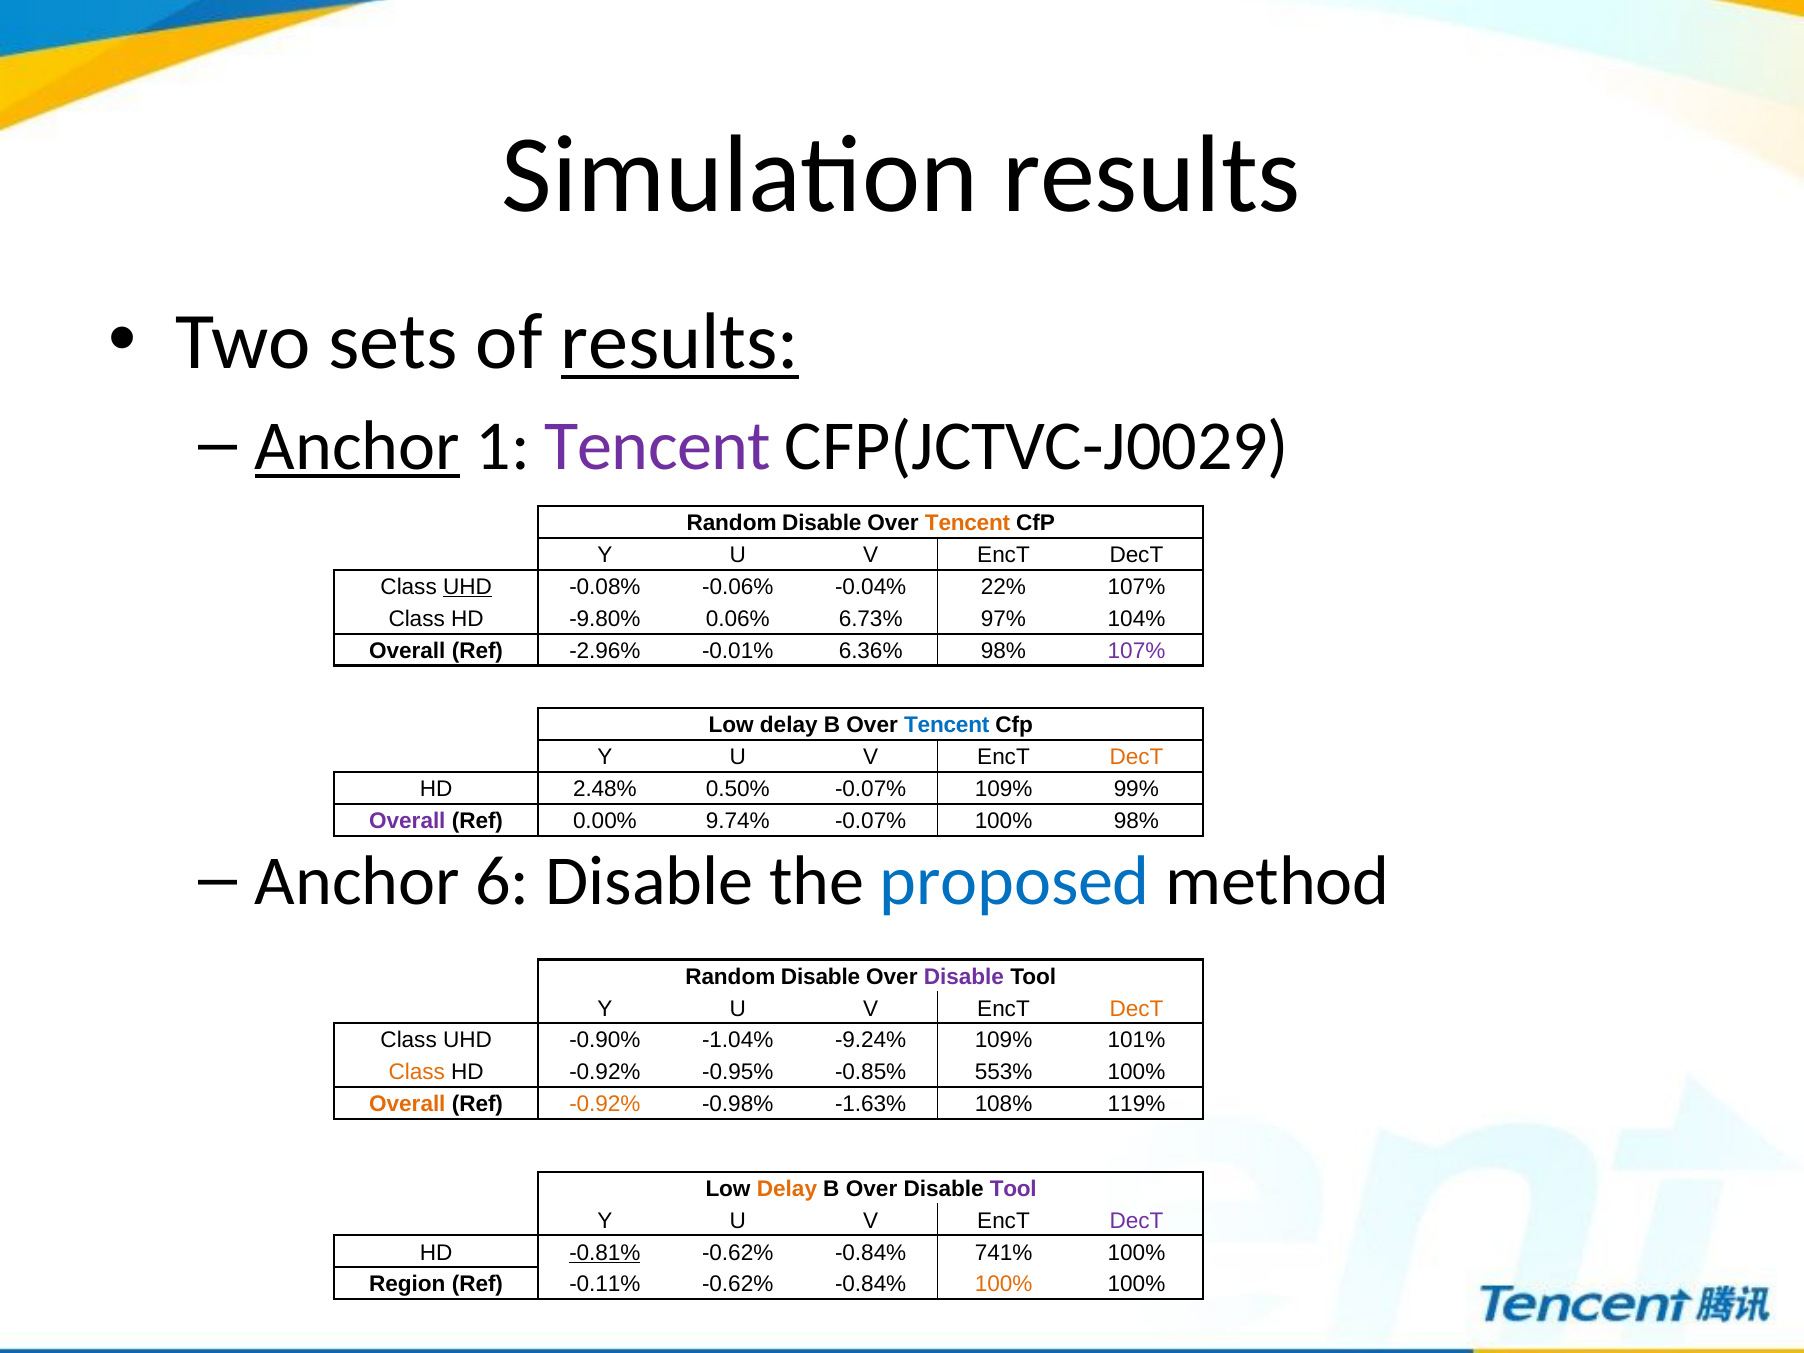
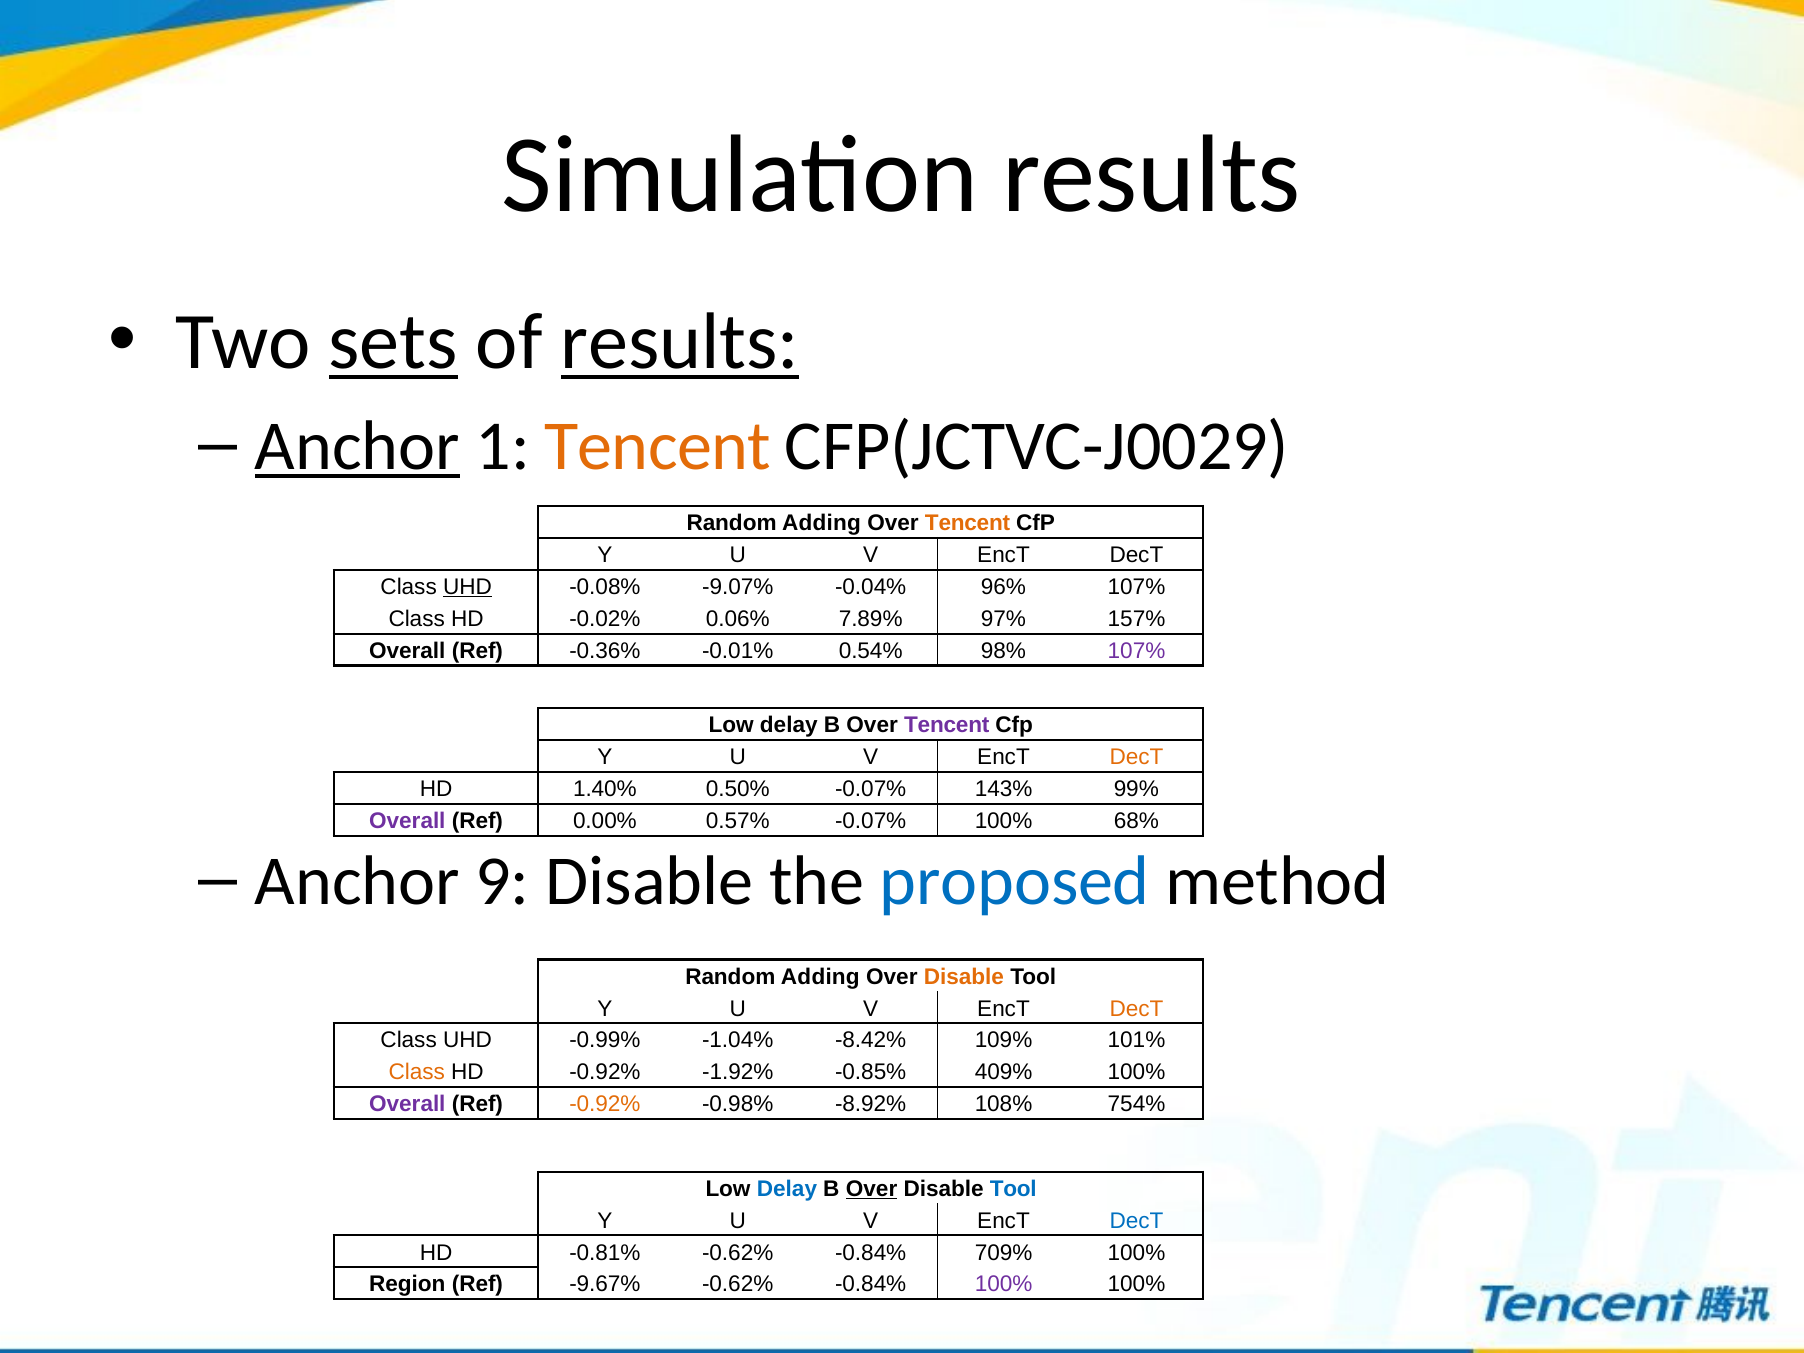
sets underline: none -> present
Tencent at (658, 446) colour: purple -> orange
Disable at (822, 523): Disable -> Adding
-0.06%: -0.06% -> -9.07%
22%: 22% -> 96%
-9.80%: -9.80% -> -0.02%
6.73%: 6.73% -> 7.89%
104%: 104% -> 157%
-2.96%: -2.96% -> -0.36%
6.36%: 6.36% -> 0.54%
Tencent at (947, 726) colour: blue -> purple
2.48%: 2.48% -> 1.40%
-0.07% 109%: 109% -> 143%
9.74%: 9.74% -> 0.57%
100% 98%: 98% -> 68%
6: 6 -> 9
Disable at (821, 977): Disable -> Adding
Disable at (964, 977) colour: purple -> orange
-0.90%: -0.90% -> -0.99%
-9.24%: -9.24% -> -8.42%
-0.95%: -0.95% -> -1.92%
553%: 553% -> 409%
Overall at (407, 1104) colour: orange -> purple
-1.63%: -1.63% -> -8.92%
119%: 119% -> 754%
Delay at (787, 1189) colour: orange -> blue
Over at (872, 1189) underline: none -> present
Tool at (1013, 1189) colour: purple -> blue
DecT at (1136, 1221) colour: purple -> blue
-0.81% underline: present -> none
741%: 741% -> 709%
-0.11%: -0.11% -> -9.67%
100% at (1004, 1284) colour: orange -> purple
